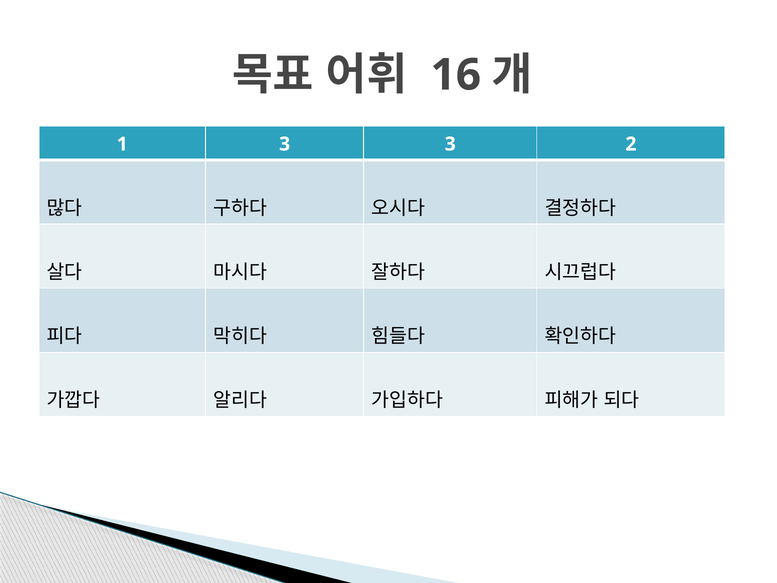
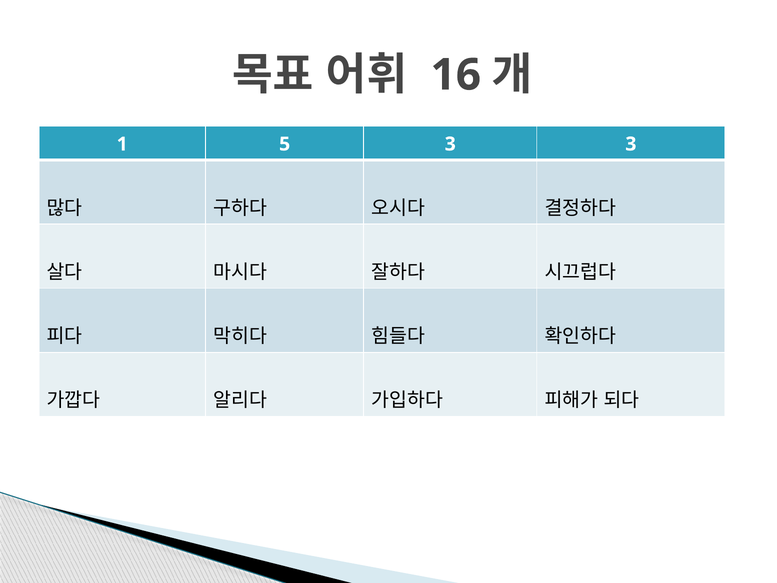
1 3: 3 -> 5
3 2: 2 -> 3
